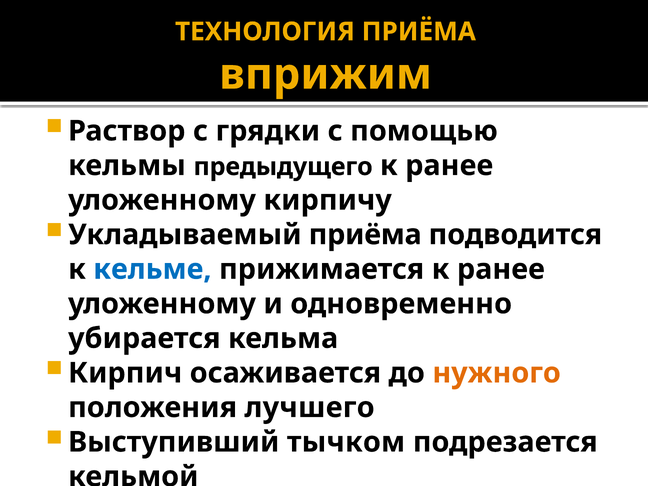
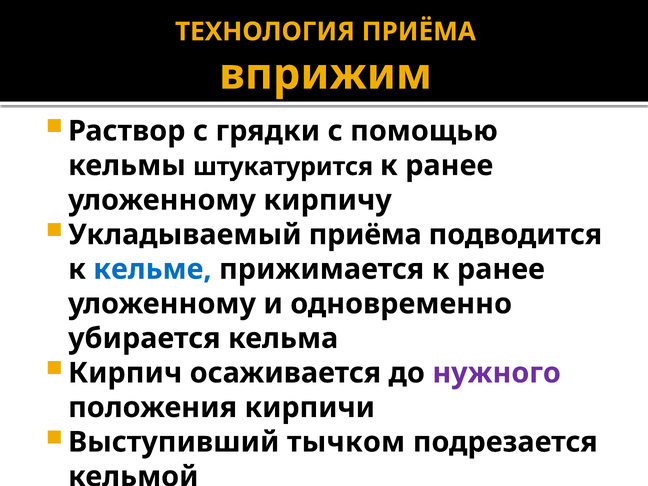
предыдущего: предыдущего -> штукатурится
нужного colour: orange -> purple
лучшего: лучшего -> кирпичи
